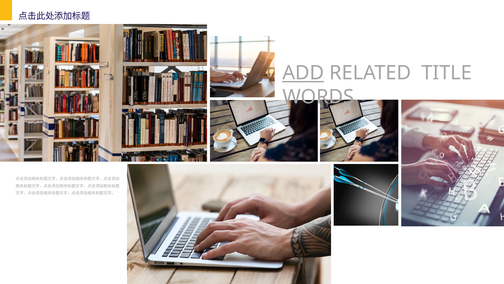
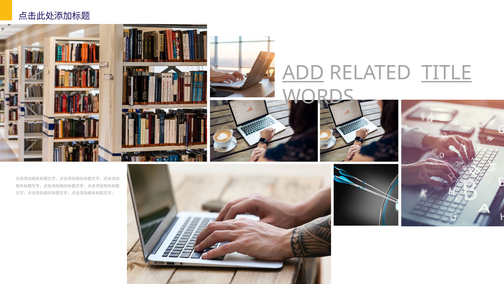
TITLE underline: none -> present
